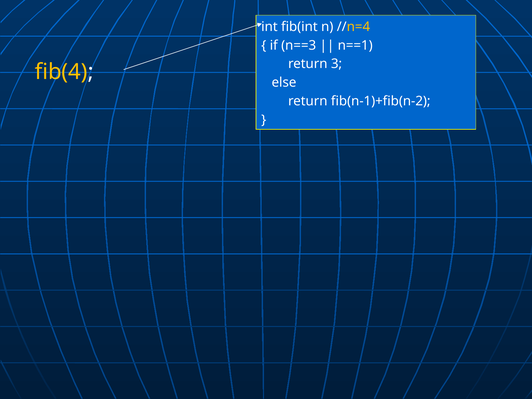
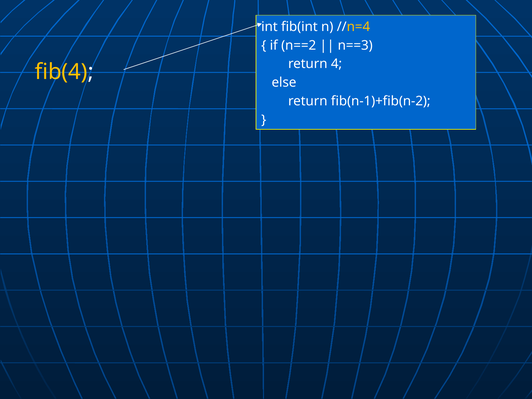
n==3: n==3 -> n==2
n==1: n==1 -> n==3
3: 3 -> 4
